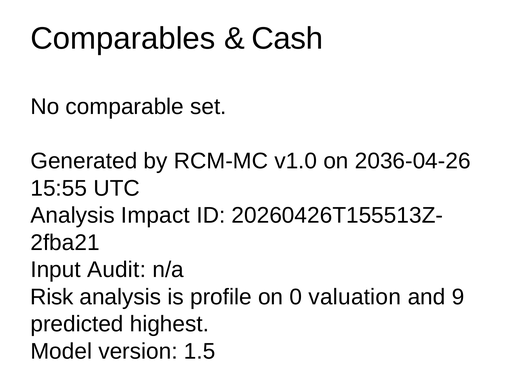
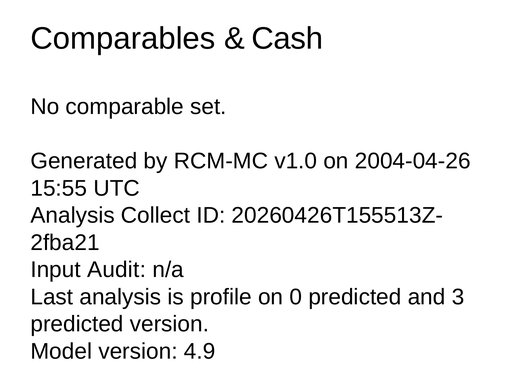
2036-04-26: 2036-04-26 -> 2004-04-26
Impact: Impact -> Collect
Risk: Risk -> Last
0 valuation: valuation -> predicted
9: 9 -> 3
predicted highest: highest -> version
1.5: 1.5 -> 4.9
